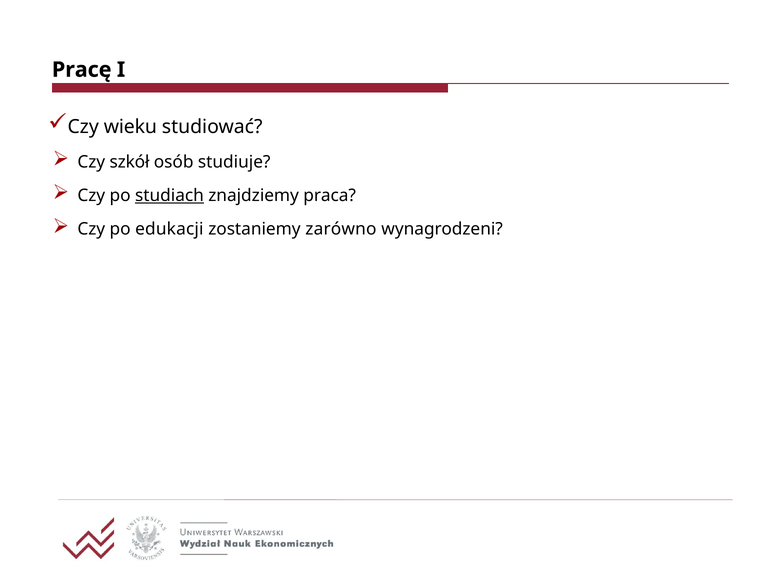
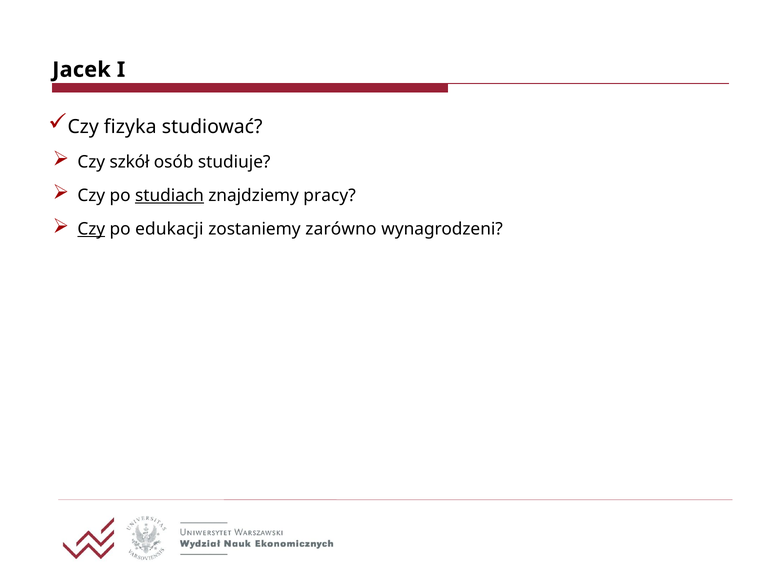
Pracę: Pracę -> Jacek
wieku: wieku -> fizyka
praca: praca -> pracy
Czy at (91, 229) underline: none -> present
